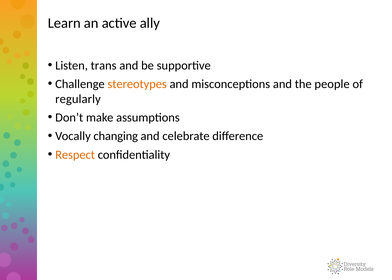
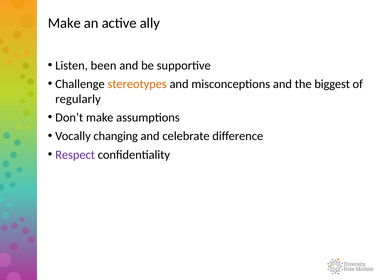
Learn at (64, 23): Learn -> Make
trans: trans -> been
people: people -> biggest
Respect colour: orange -> purple
